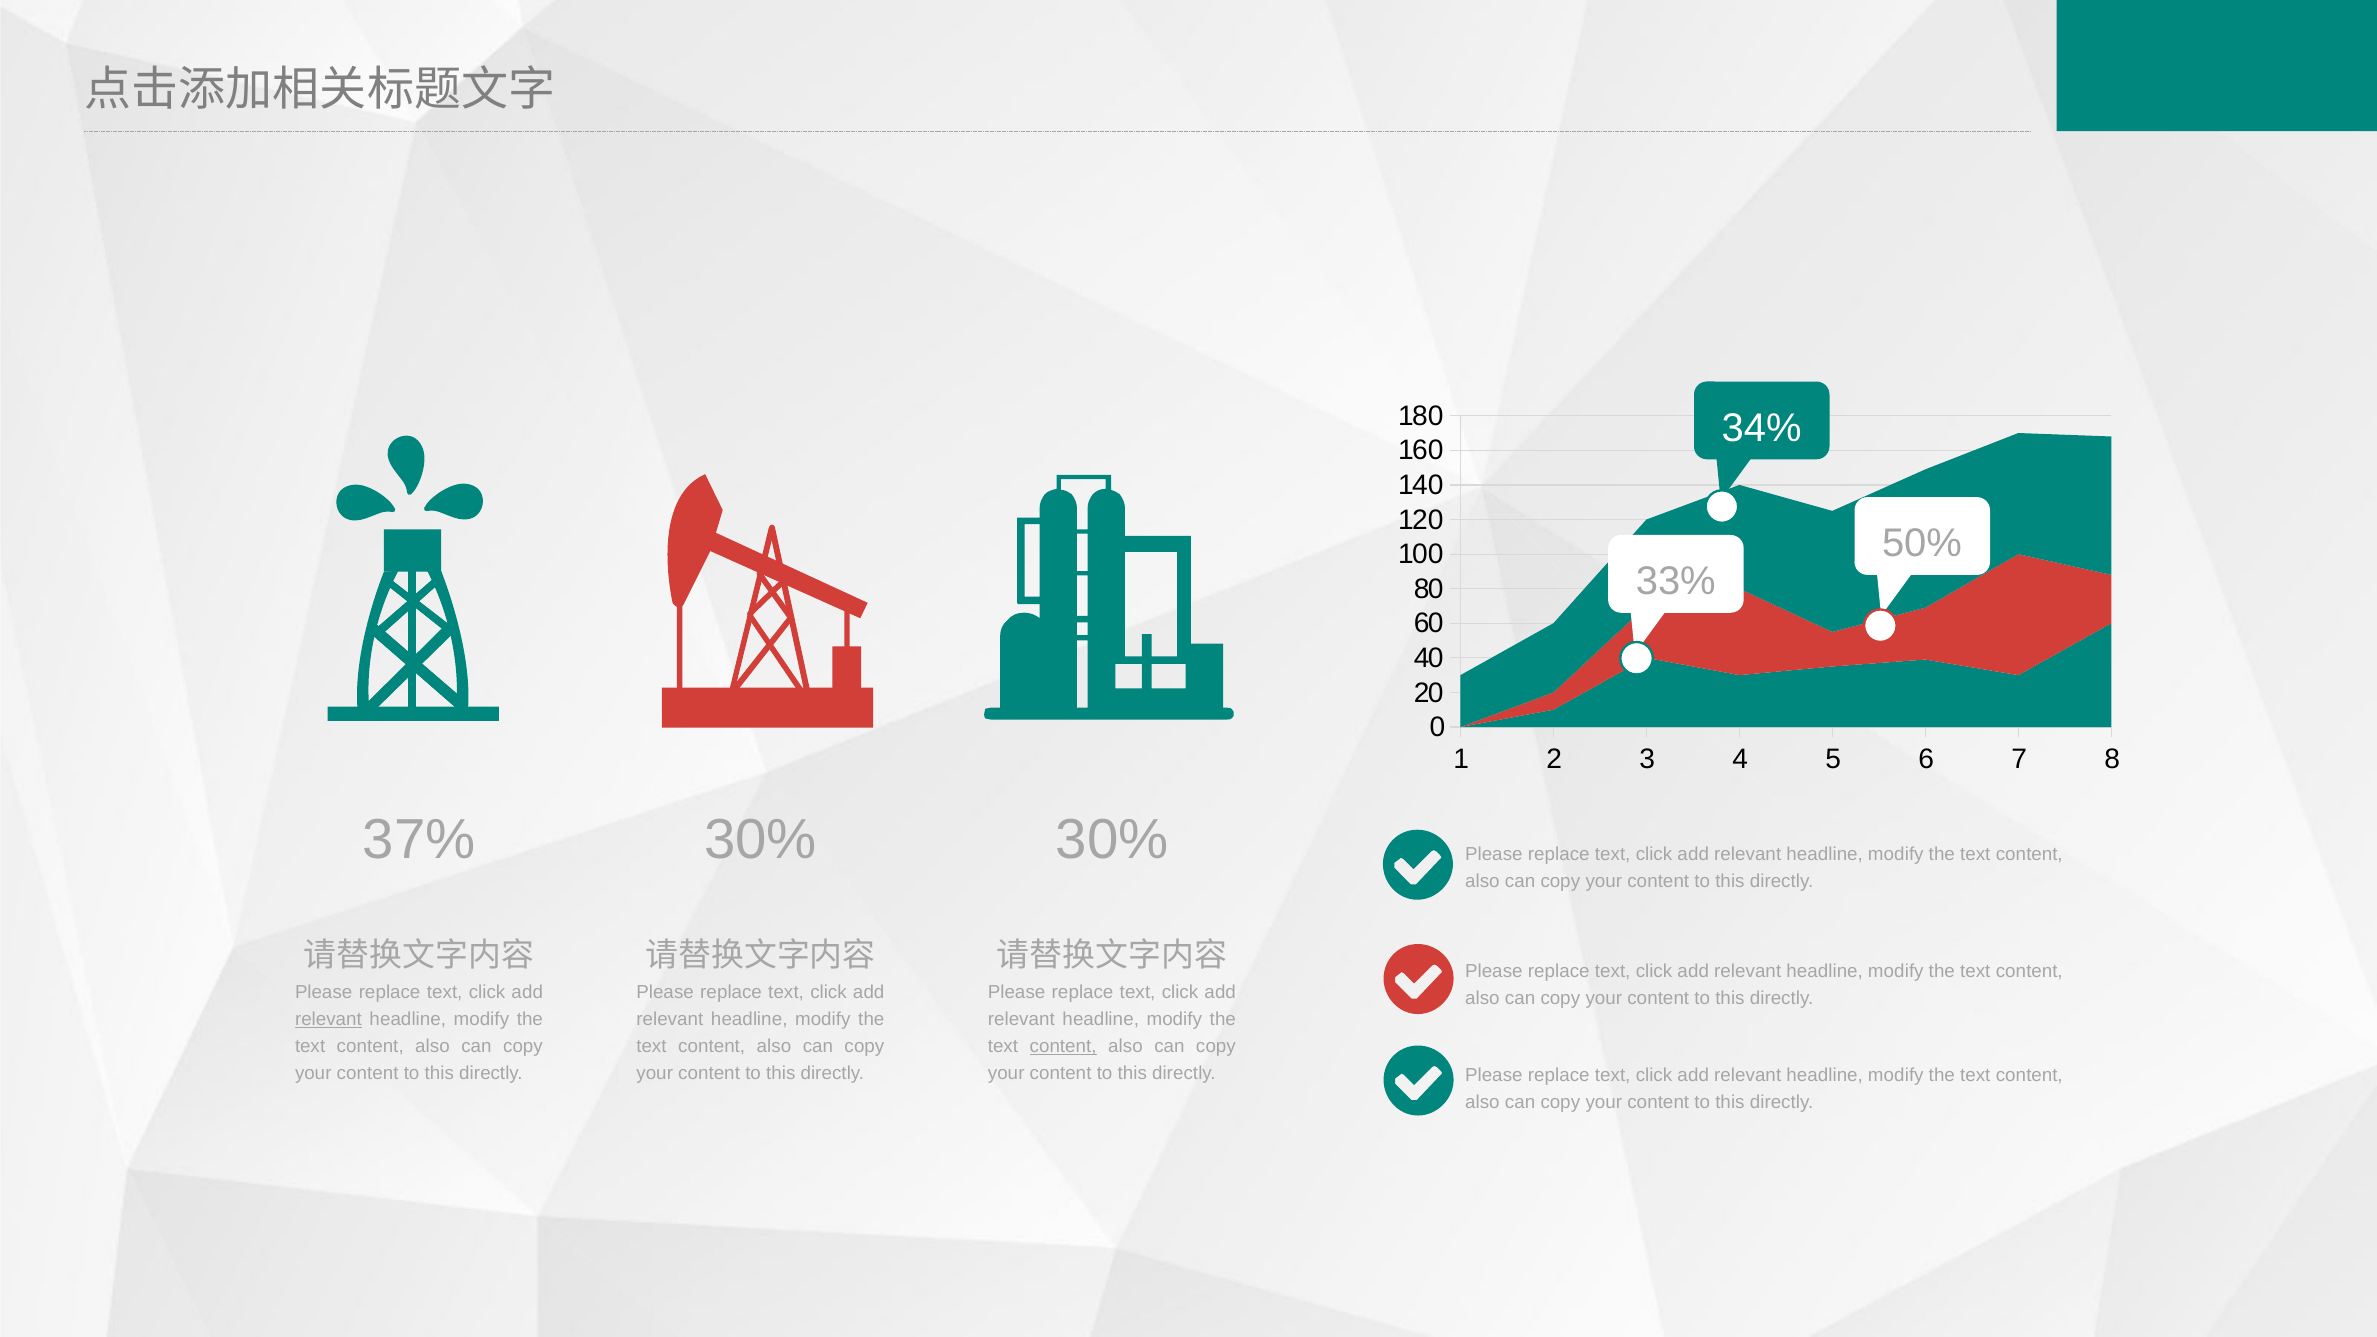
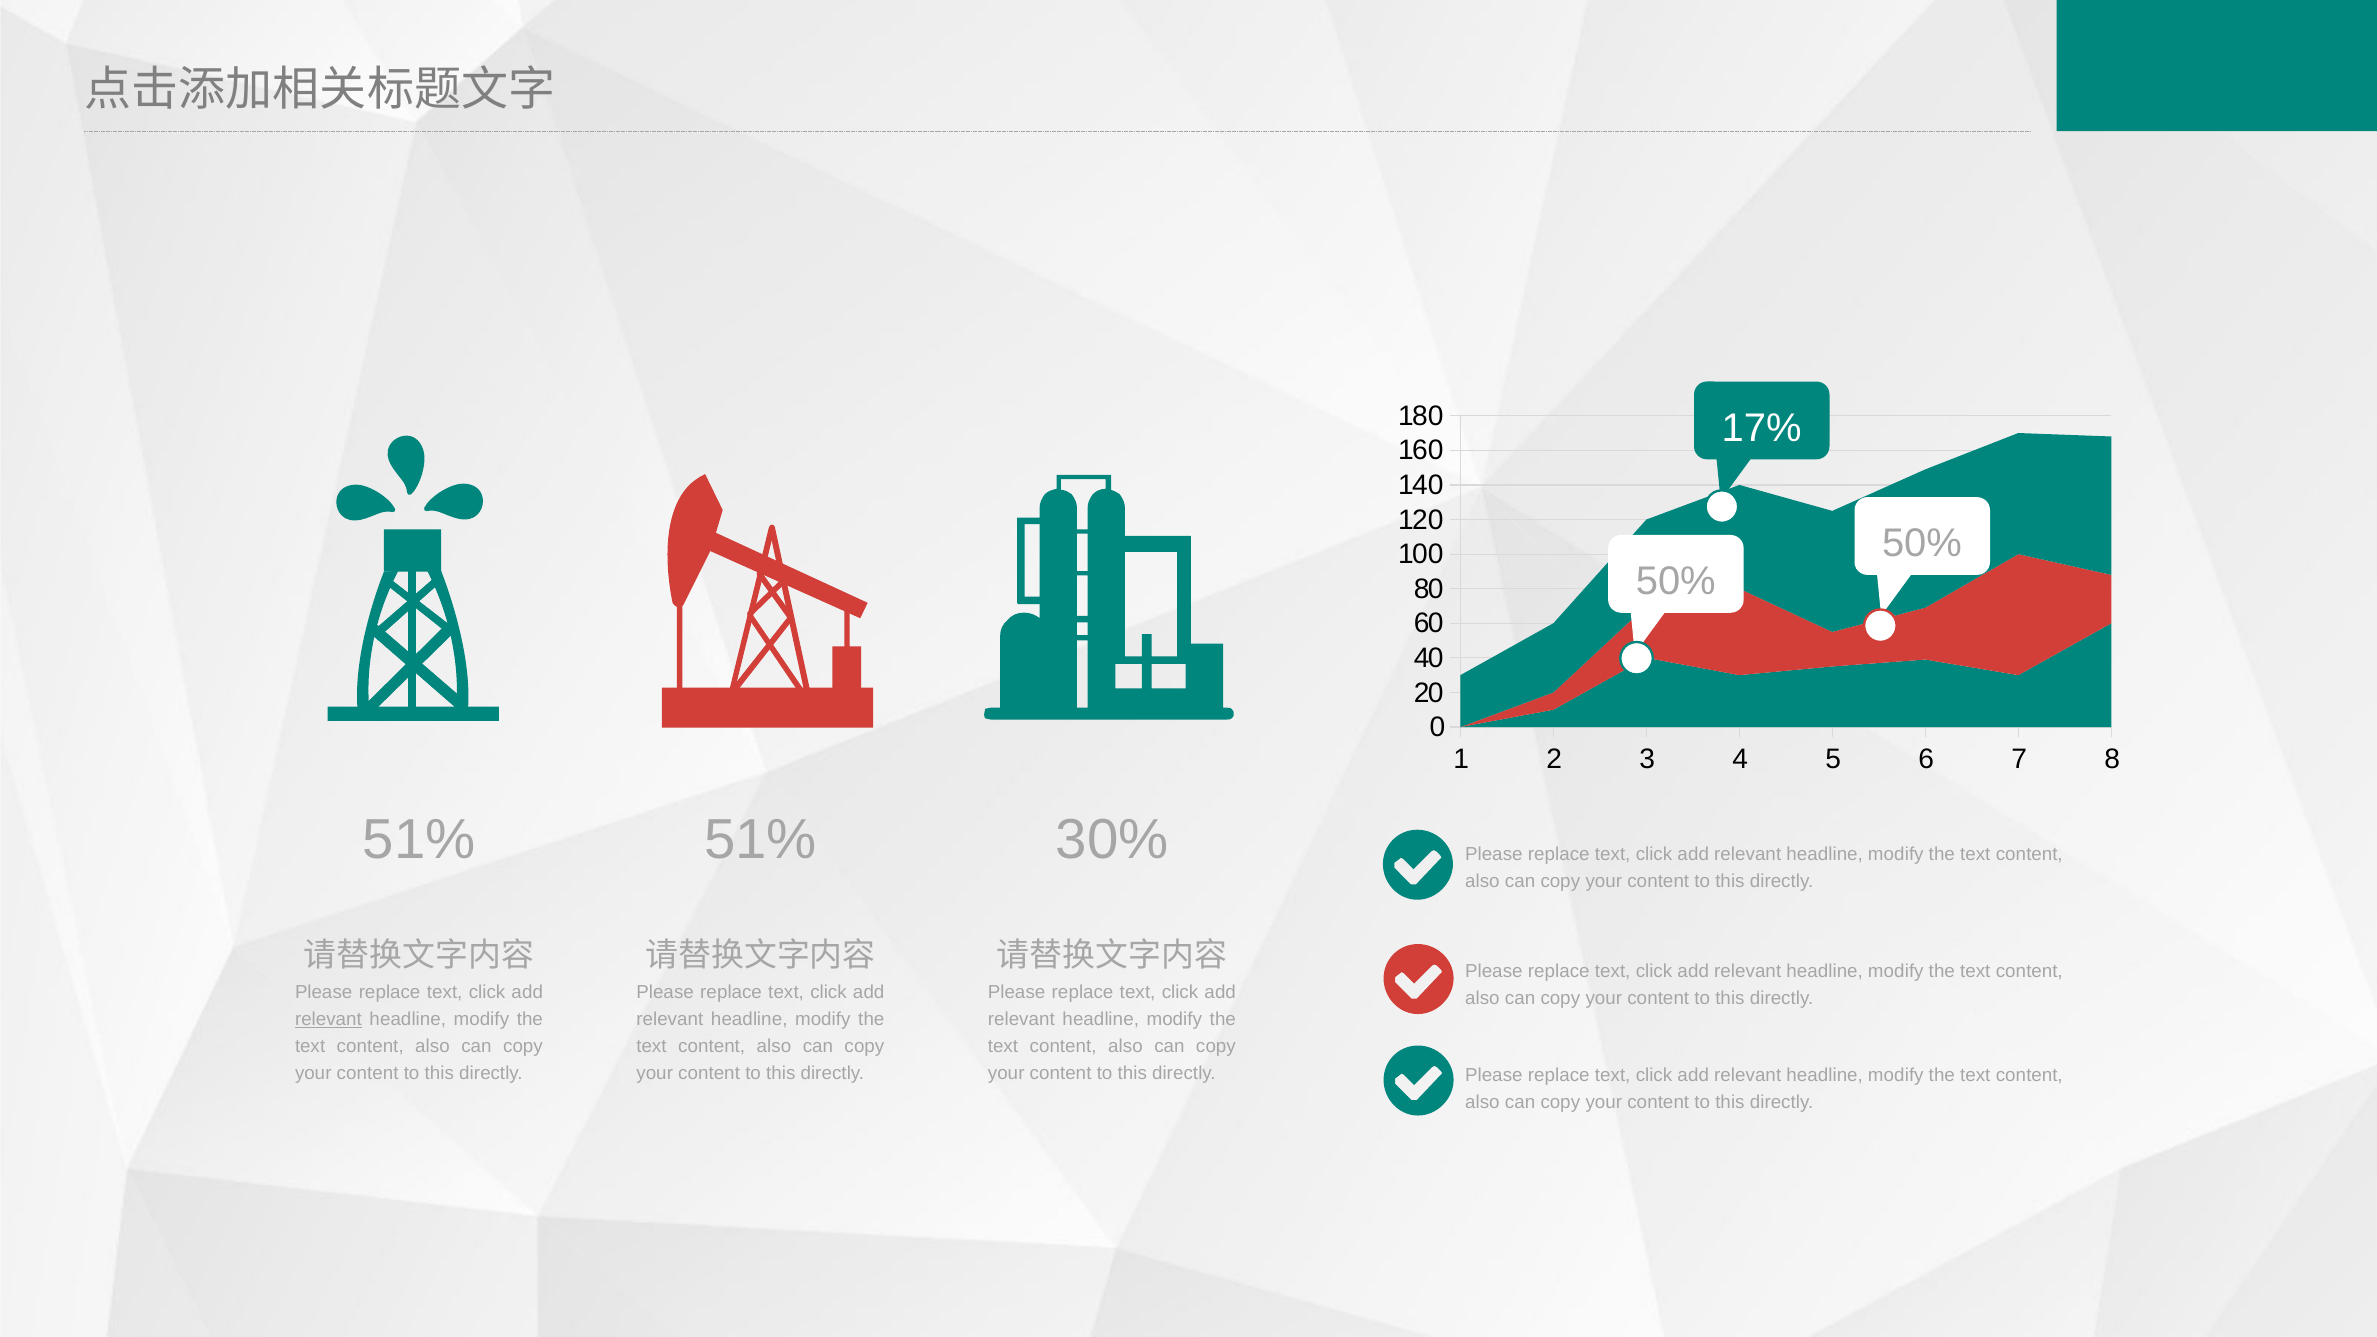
34%: 34% -> 17%
33% at (1676, 581): 33% -> 50%
37% at (419, 840): 37% -> 51%
30% at (761, 840): 30% -> 51%
content at (1063, 1046) underline: present -> none
